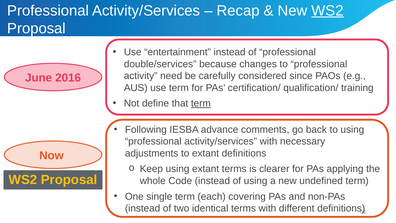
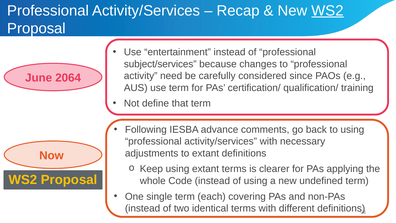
double/services: double/services -> subject/services
2016: 2016 -> 2064
term at (201, 103) underline: present -> none
